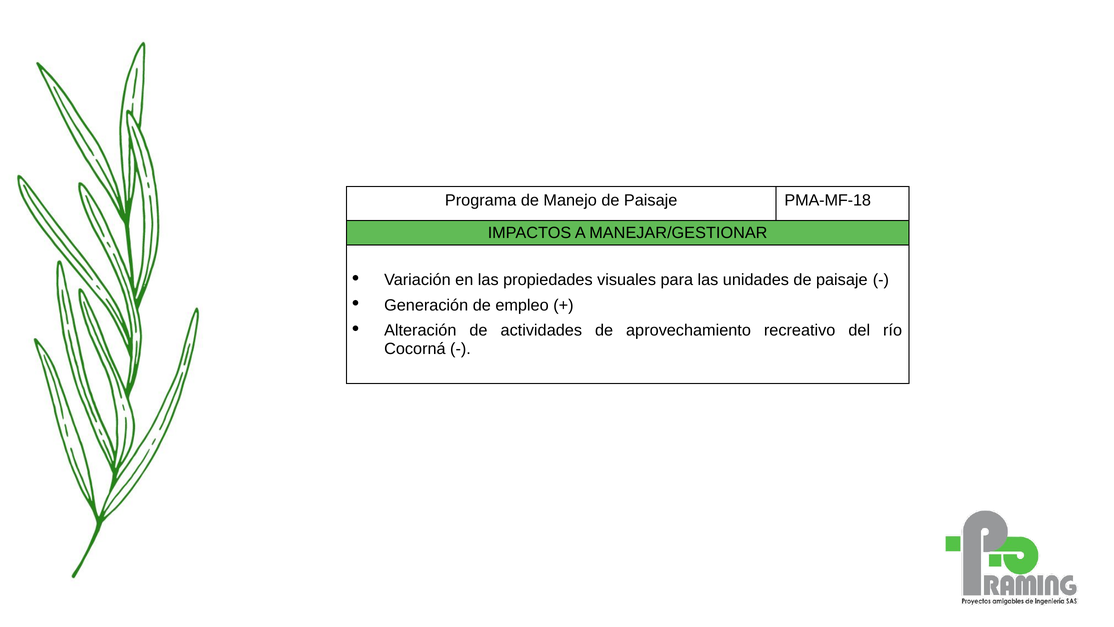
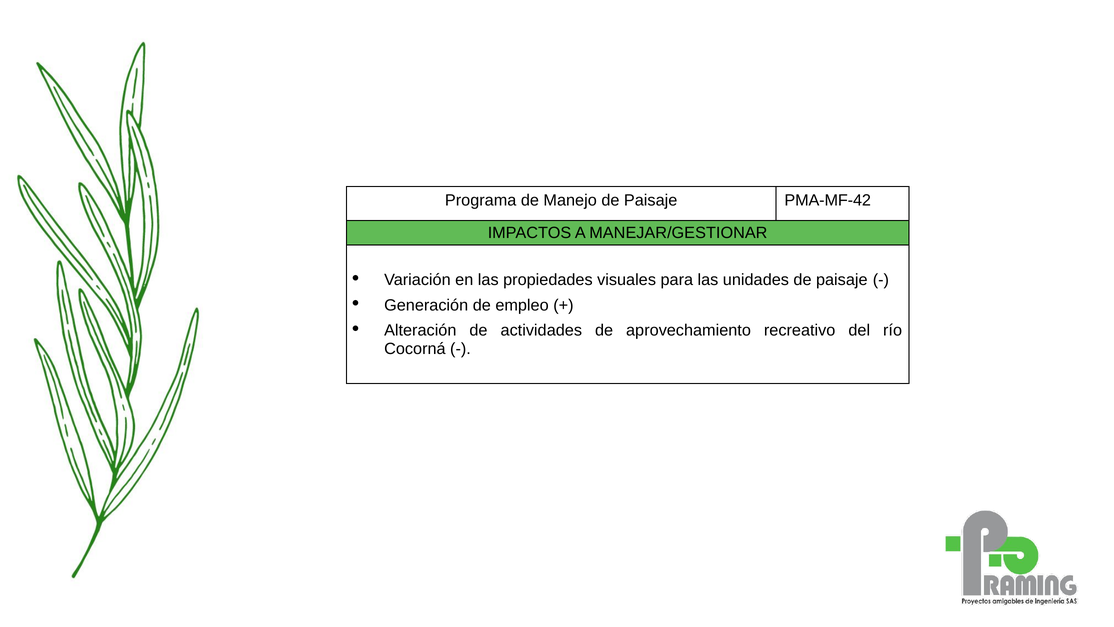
PMA-MF-18: PMA-MF-18 -> PMA-MF-42
